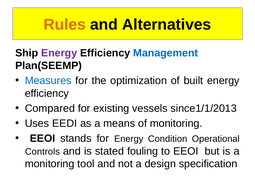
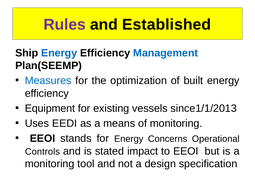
Rules colour: orange -> purple
Alternatives: Alternatives -> Established
Energy at (59, 53) colour: purple -> blue
Compared: Compared -> Equipment
Condition: Condition -> Concerns
fouling: fouling -> impact
